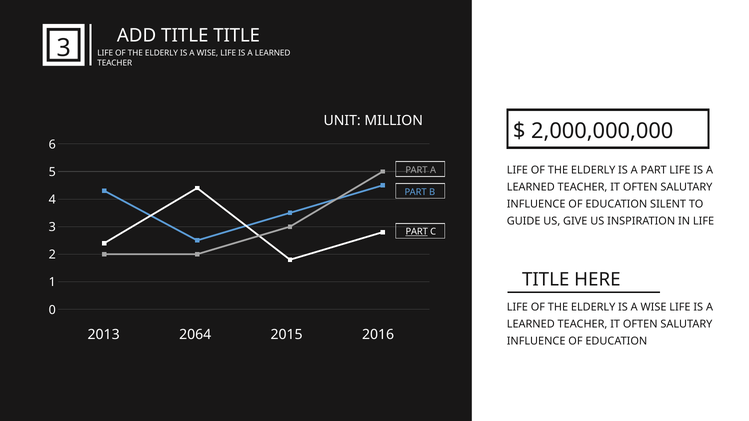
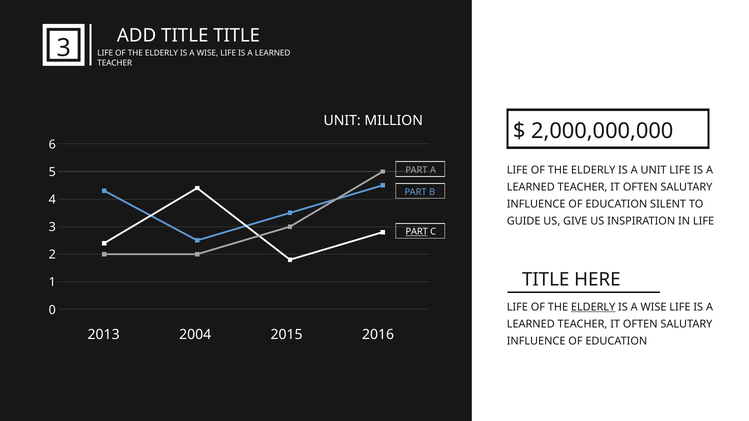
IS A PART: PART -> UNIT
ELDERLY at (593, 307) underline: none -> present
2064: 2064 -> 2004
